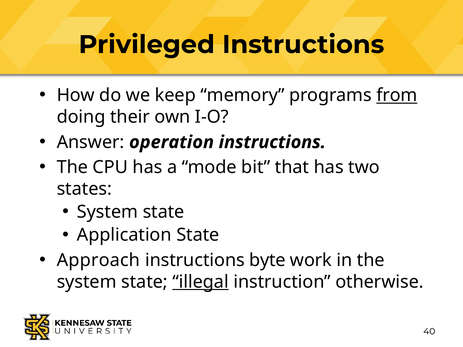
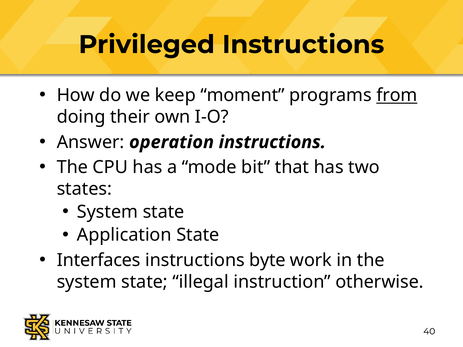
memory: memory -> moment
Approach: Approach -> Interfaces
illegal underline: present -> none
